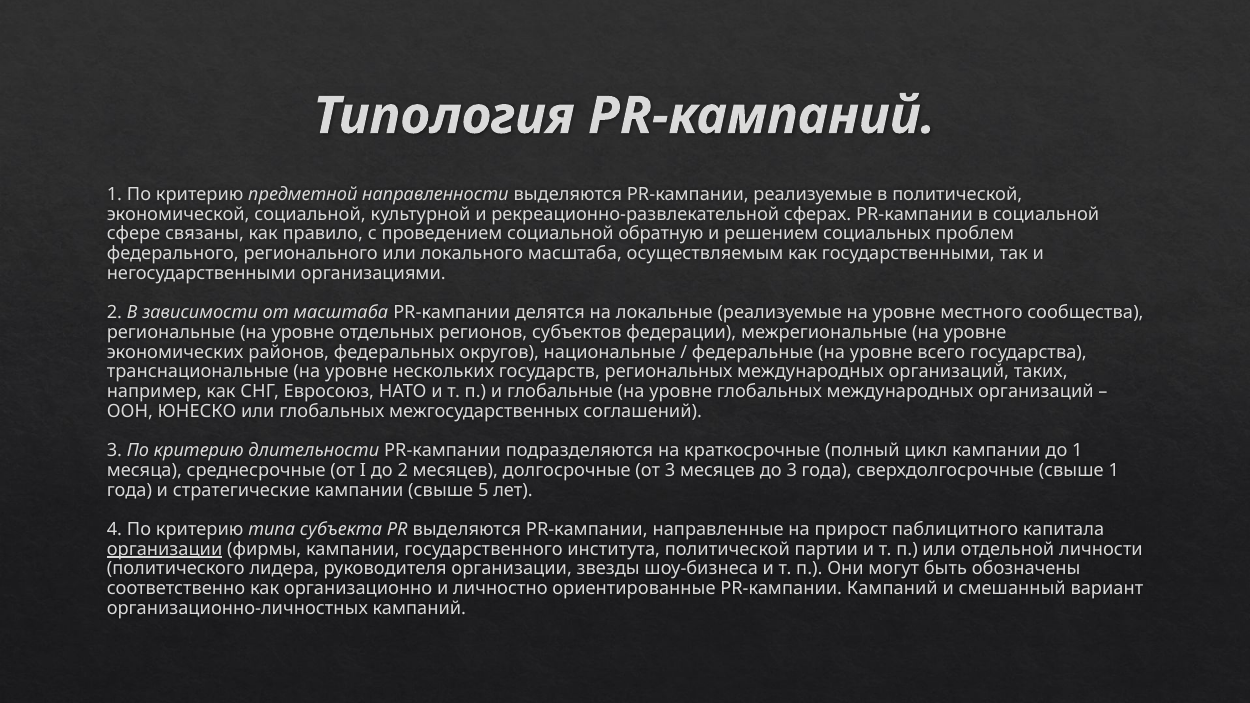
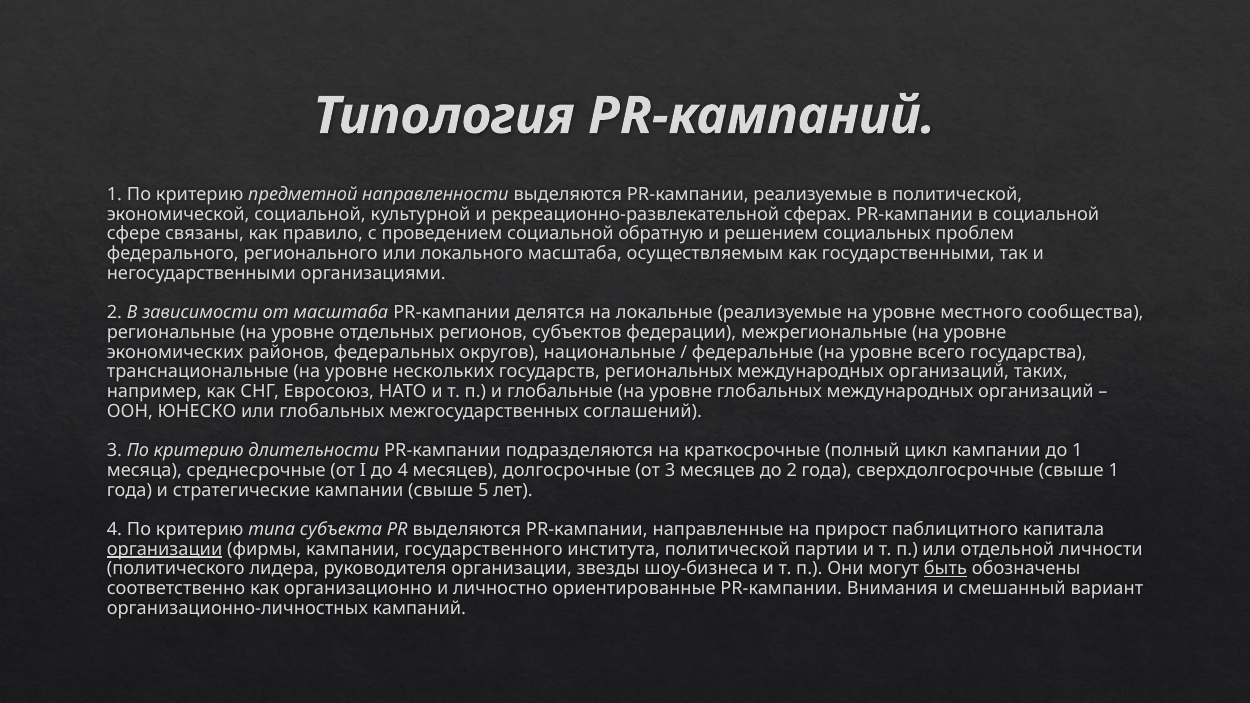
до 2: 2 -> 4
до 3: 3 -> 2
быть underline: none -> present
PR-кампании Кампаний: Кампаний -> Внимания
